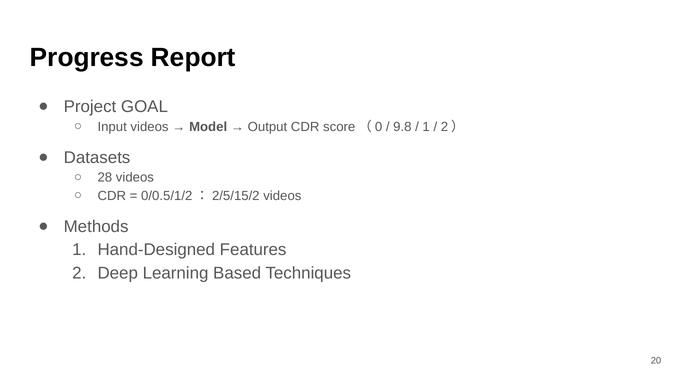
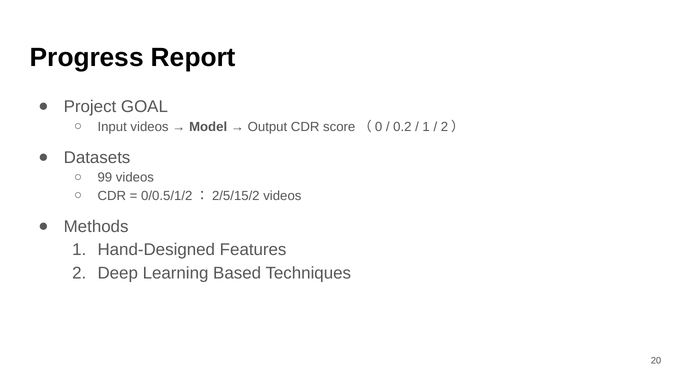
9.8: 9.8 -> 0.2
28: 28 -> 99
